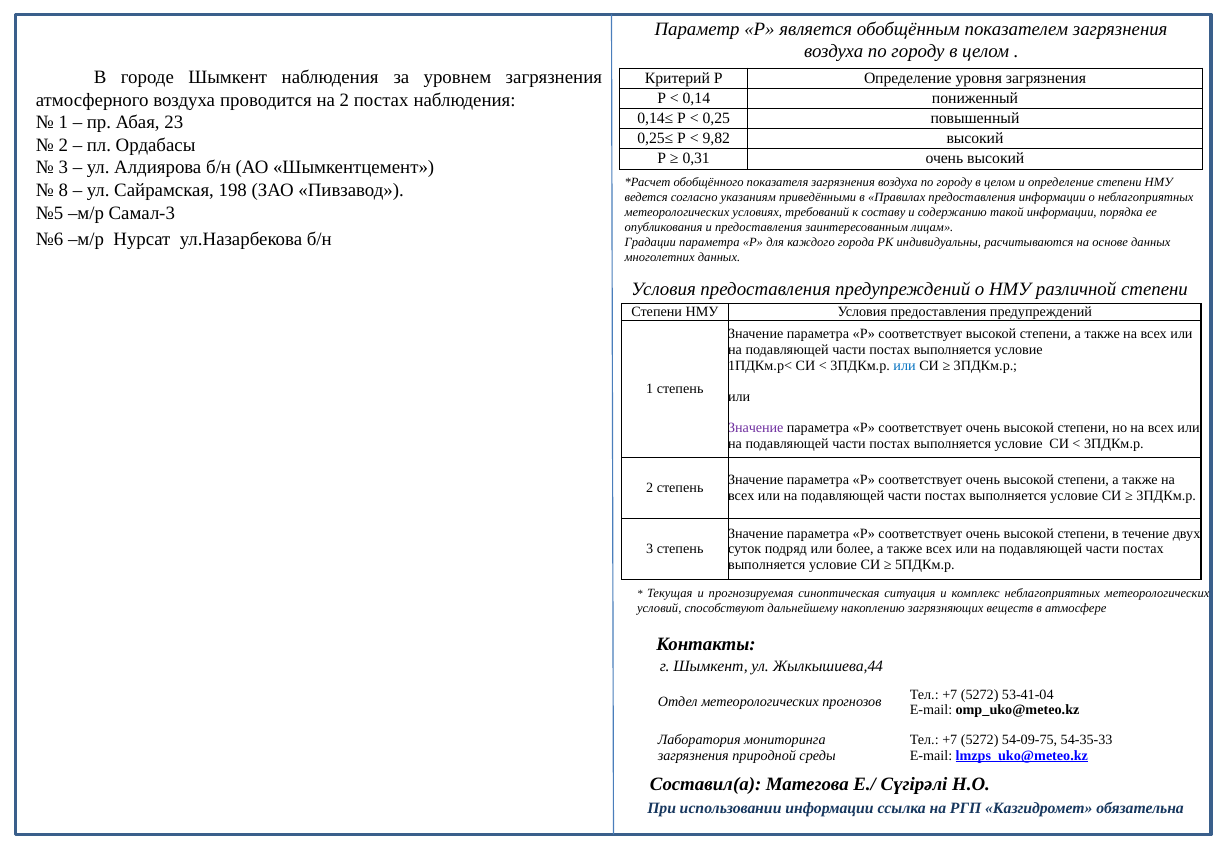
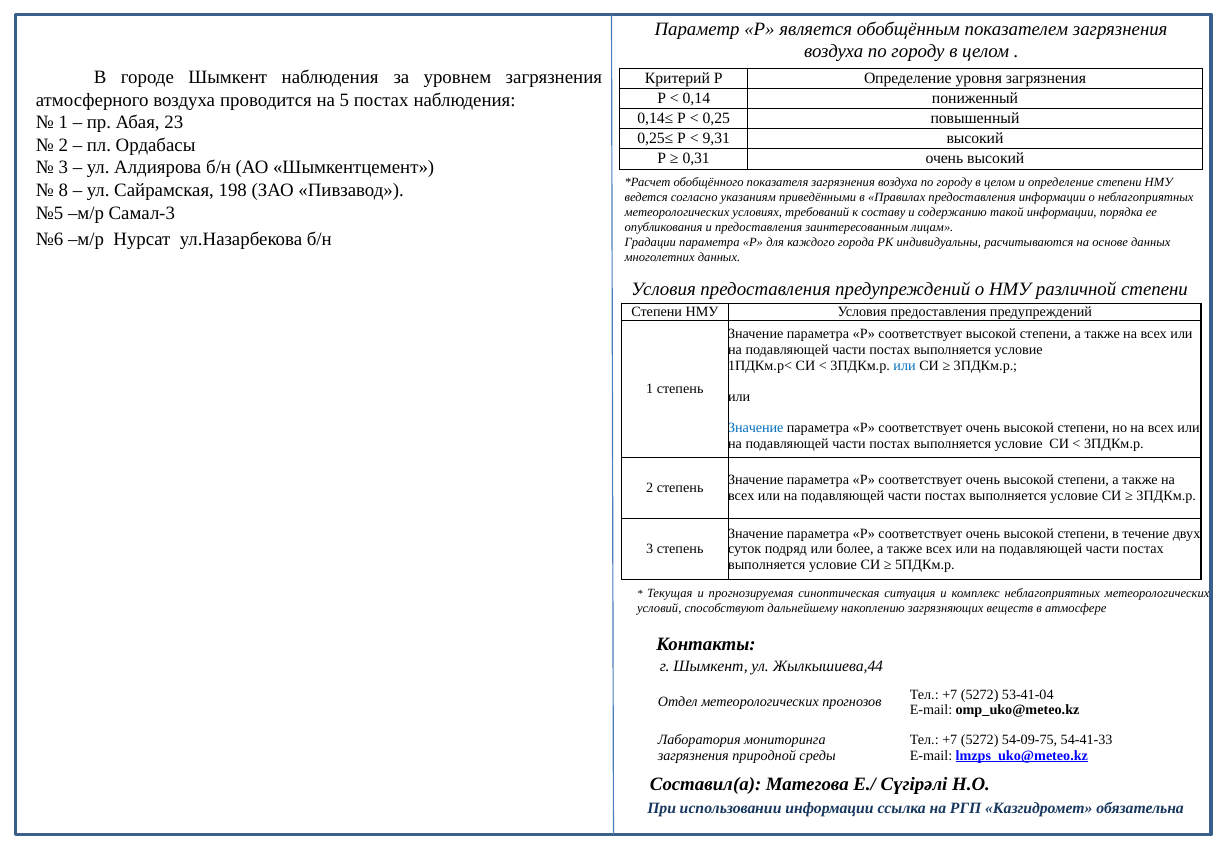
на 2: 2 -> 5
9,82: 9,82 -> 9,31
Значение at (756, 428) colour: purple -> blue
54-35-33: 54-35-33 -> 54-41-33
